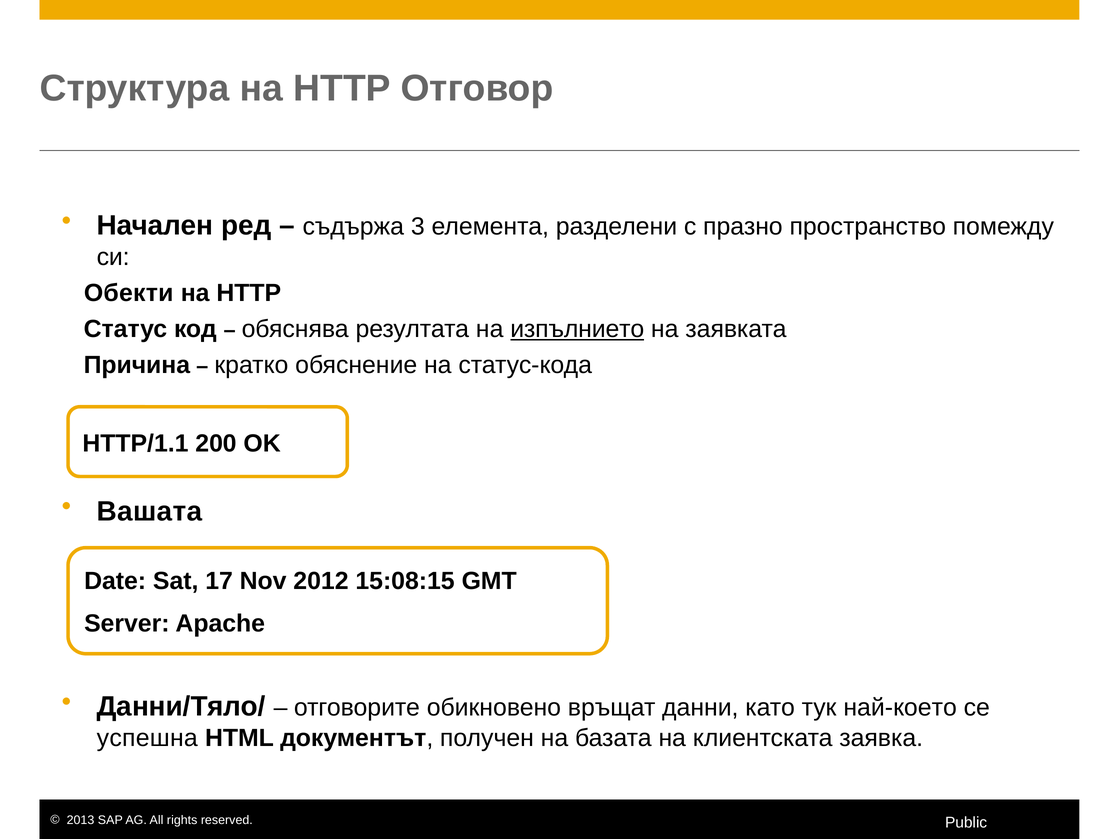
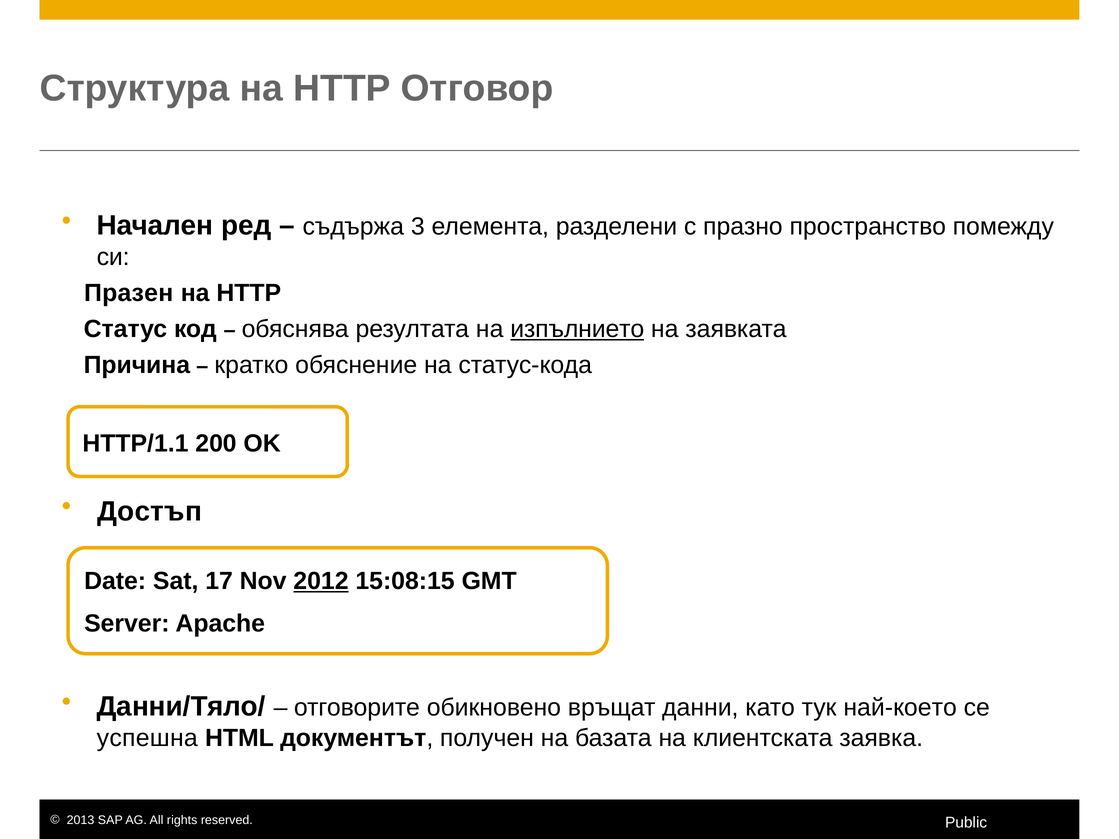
Обекти: Обекти -> Празен
Вашата: Вашата -> Достъп
2012 underline: none -> present
